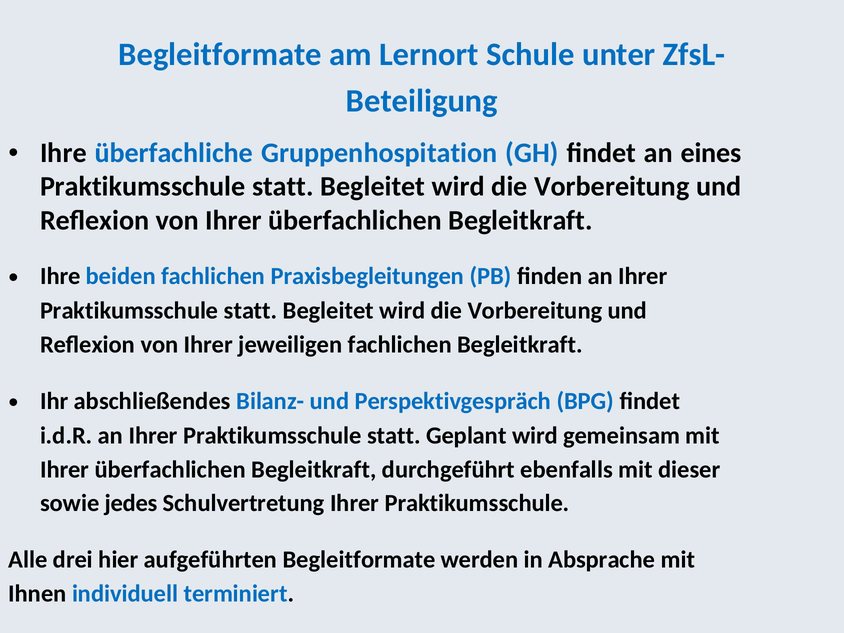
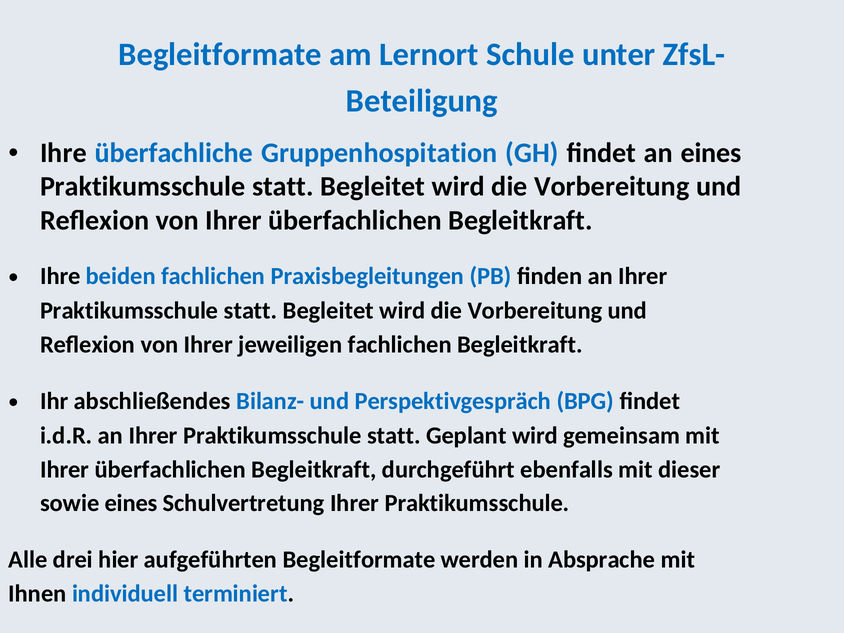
sowie jedes: jedes -> eines
